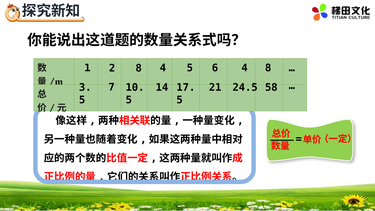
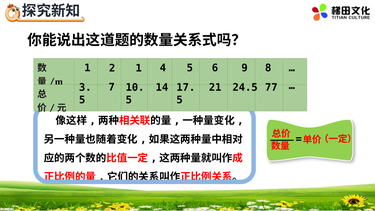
2 8: 8 -> 1
6 4: 4 -> 9
58: 58 -> 77
